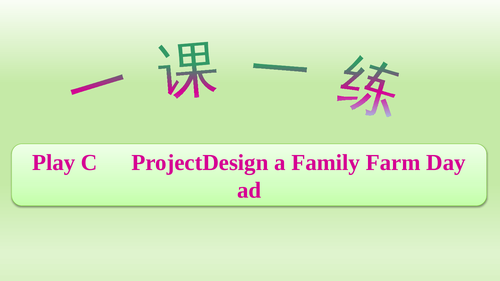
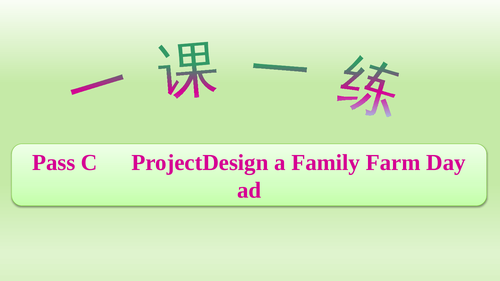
Play: Play -> Pass
